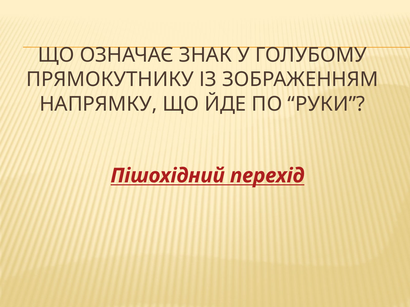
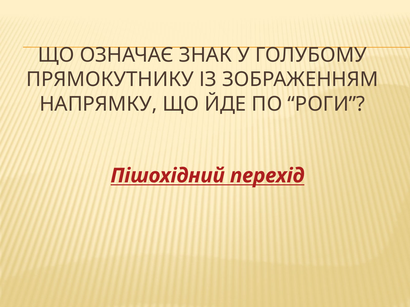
РУКИ: РУКИ -> РОГИ
